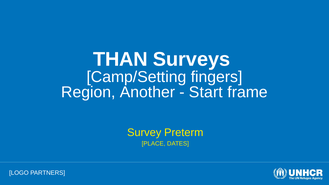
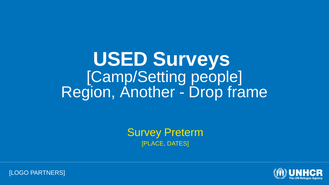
THAN: THAN -> USED
fingers: fingers -> people
Start: Start -> Drop
